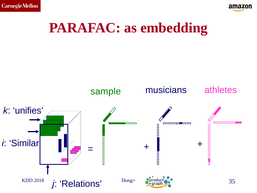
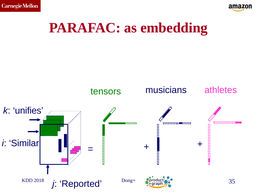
sample: sample -> tensors
Relations: Relations -> Reported
